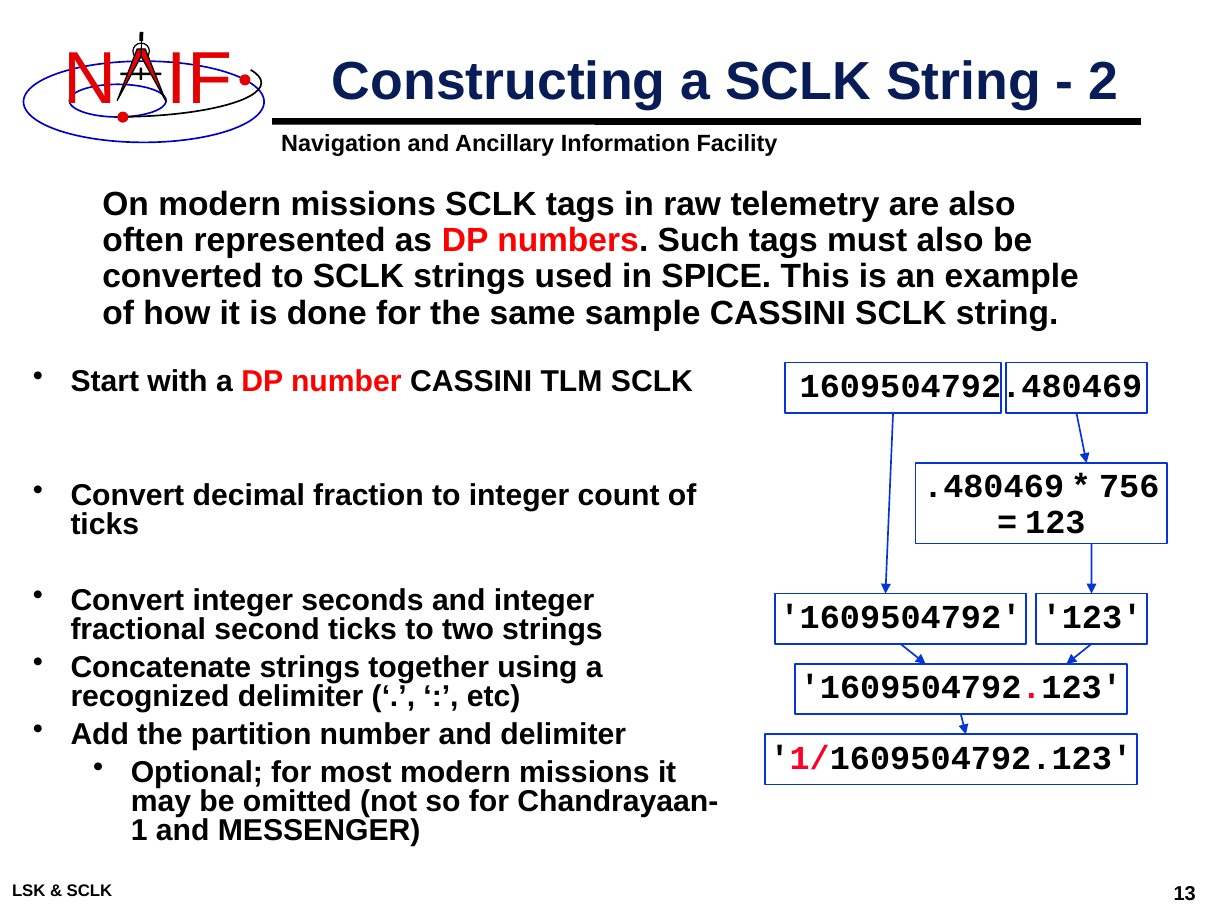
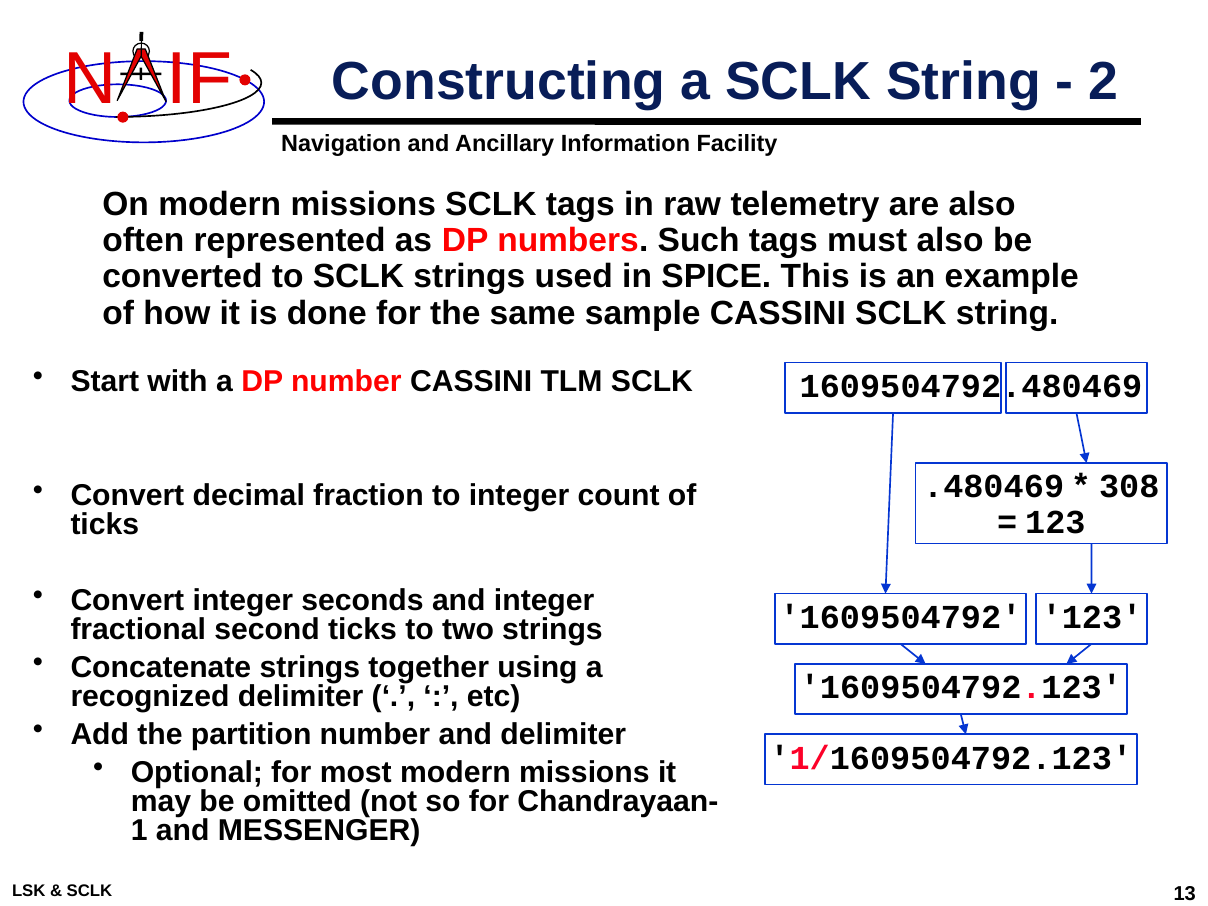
756: 756 -> 308
